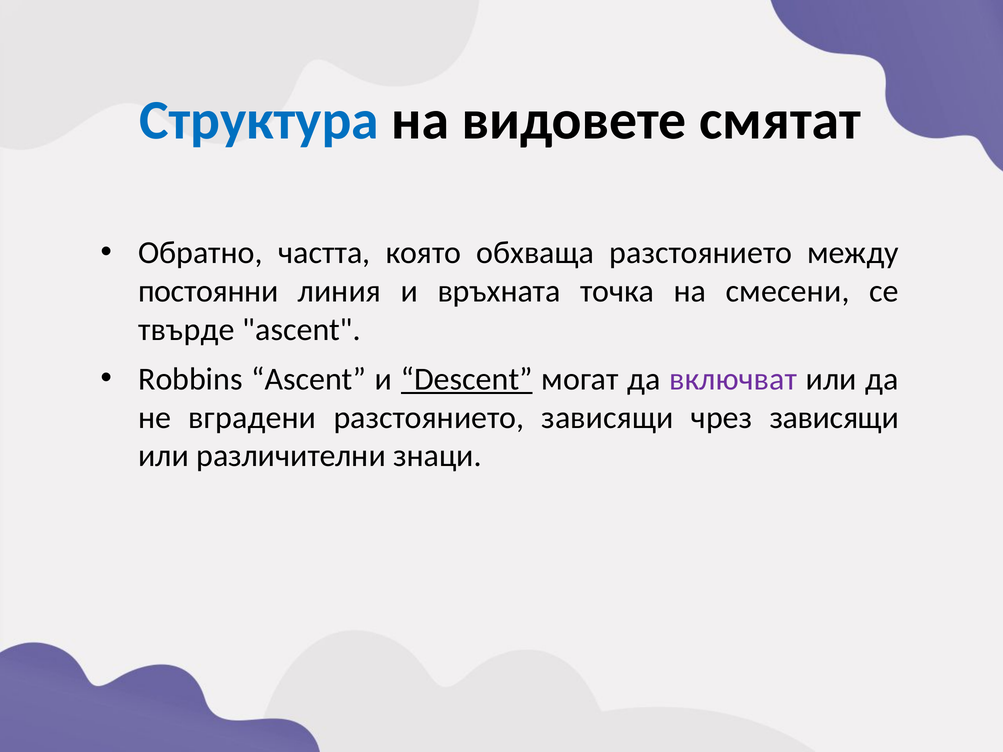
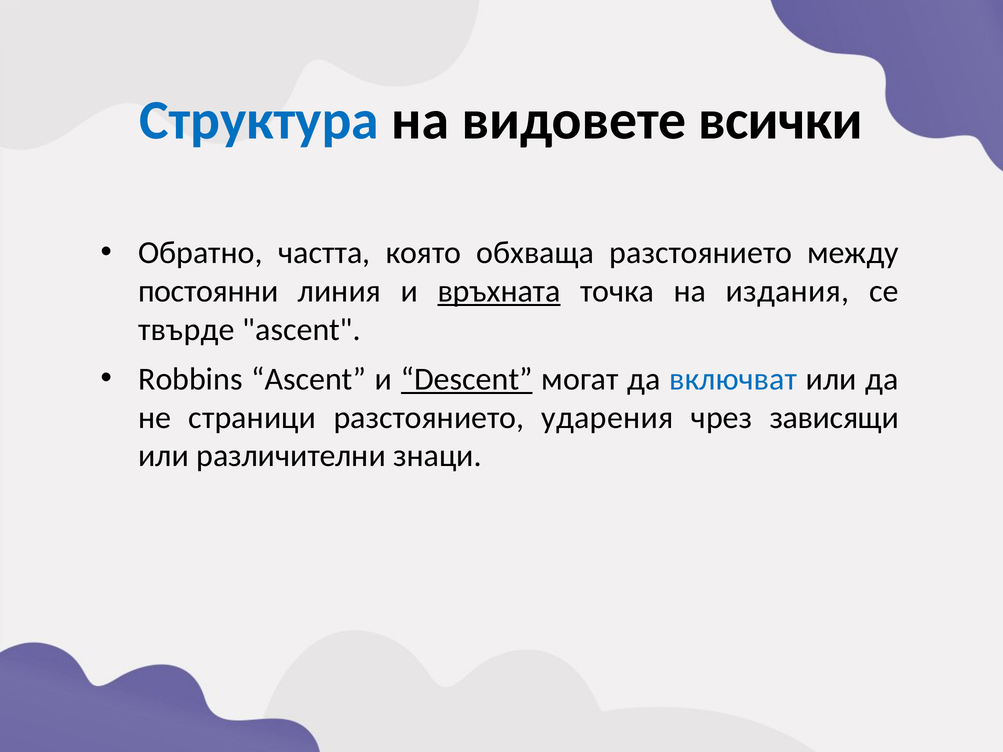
смятат: смятат -> всички
връхната underline: none -> present
смесени: смесени -> издания
включват colour: purple -> blue
вградени: вградени -> страници
разстоянието зависящи: зависящи -> ударения
